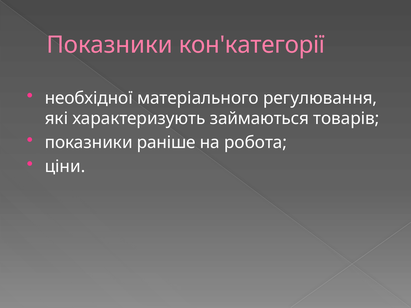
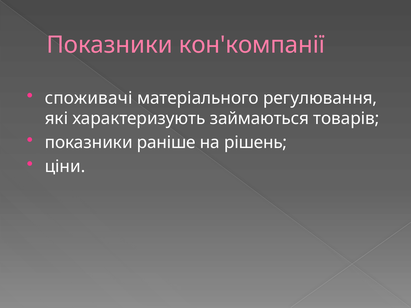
кон'категорії: кон'категорії -> кон'компанії
необхідної: необхідної -> споживачі
робота: робота -> рішень
